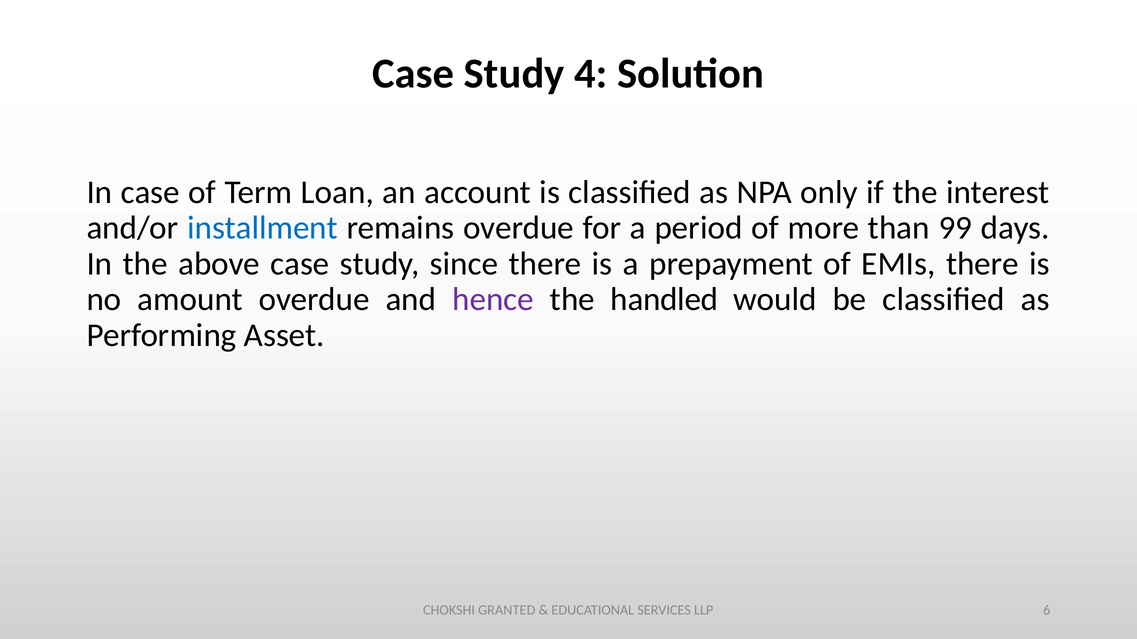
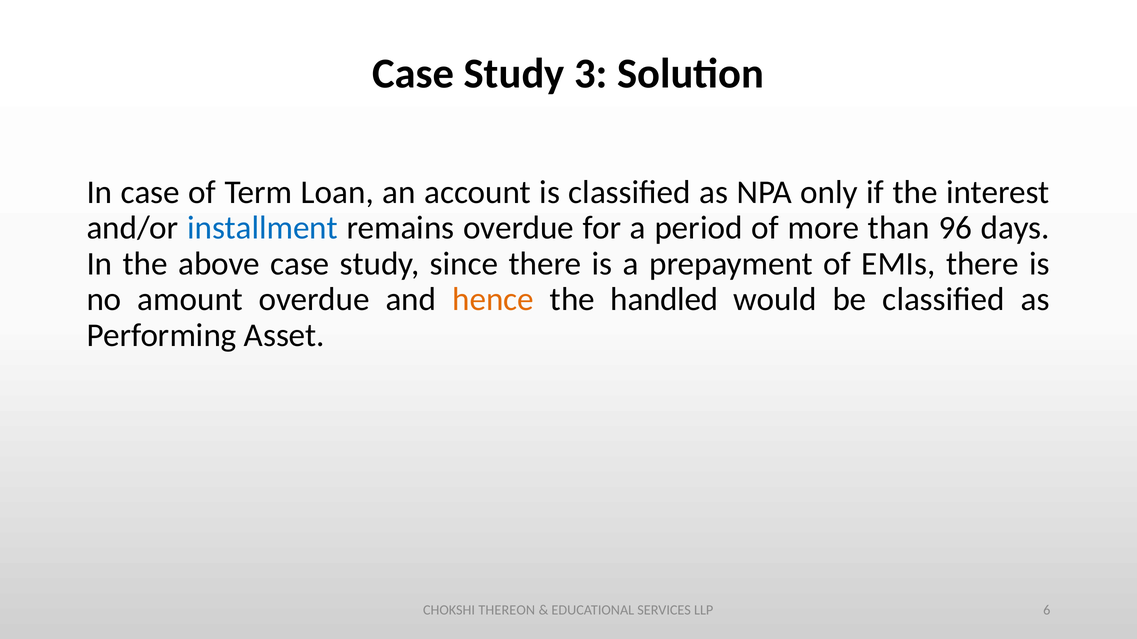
4: 4 -> 3
99: 99 -> 96
hence colour: purple -> orange
GRANTED: GRANTED -> THEREON
